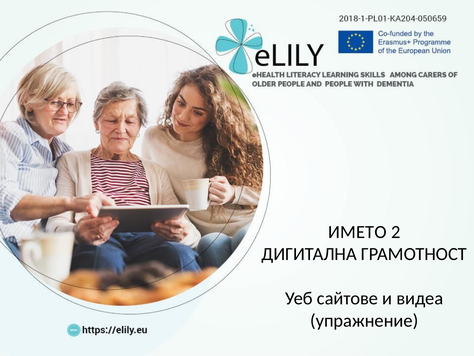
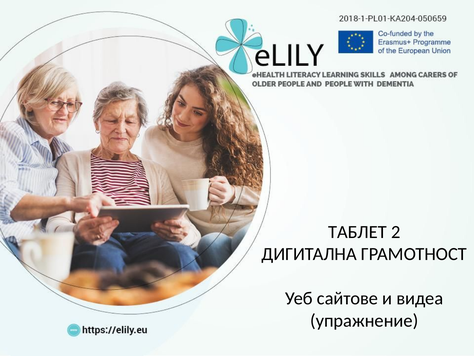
ИМЕТО: ИМЕТО -> ТАБЛЕТ
